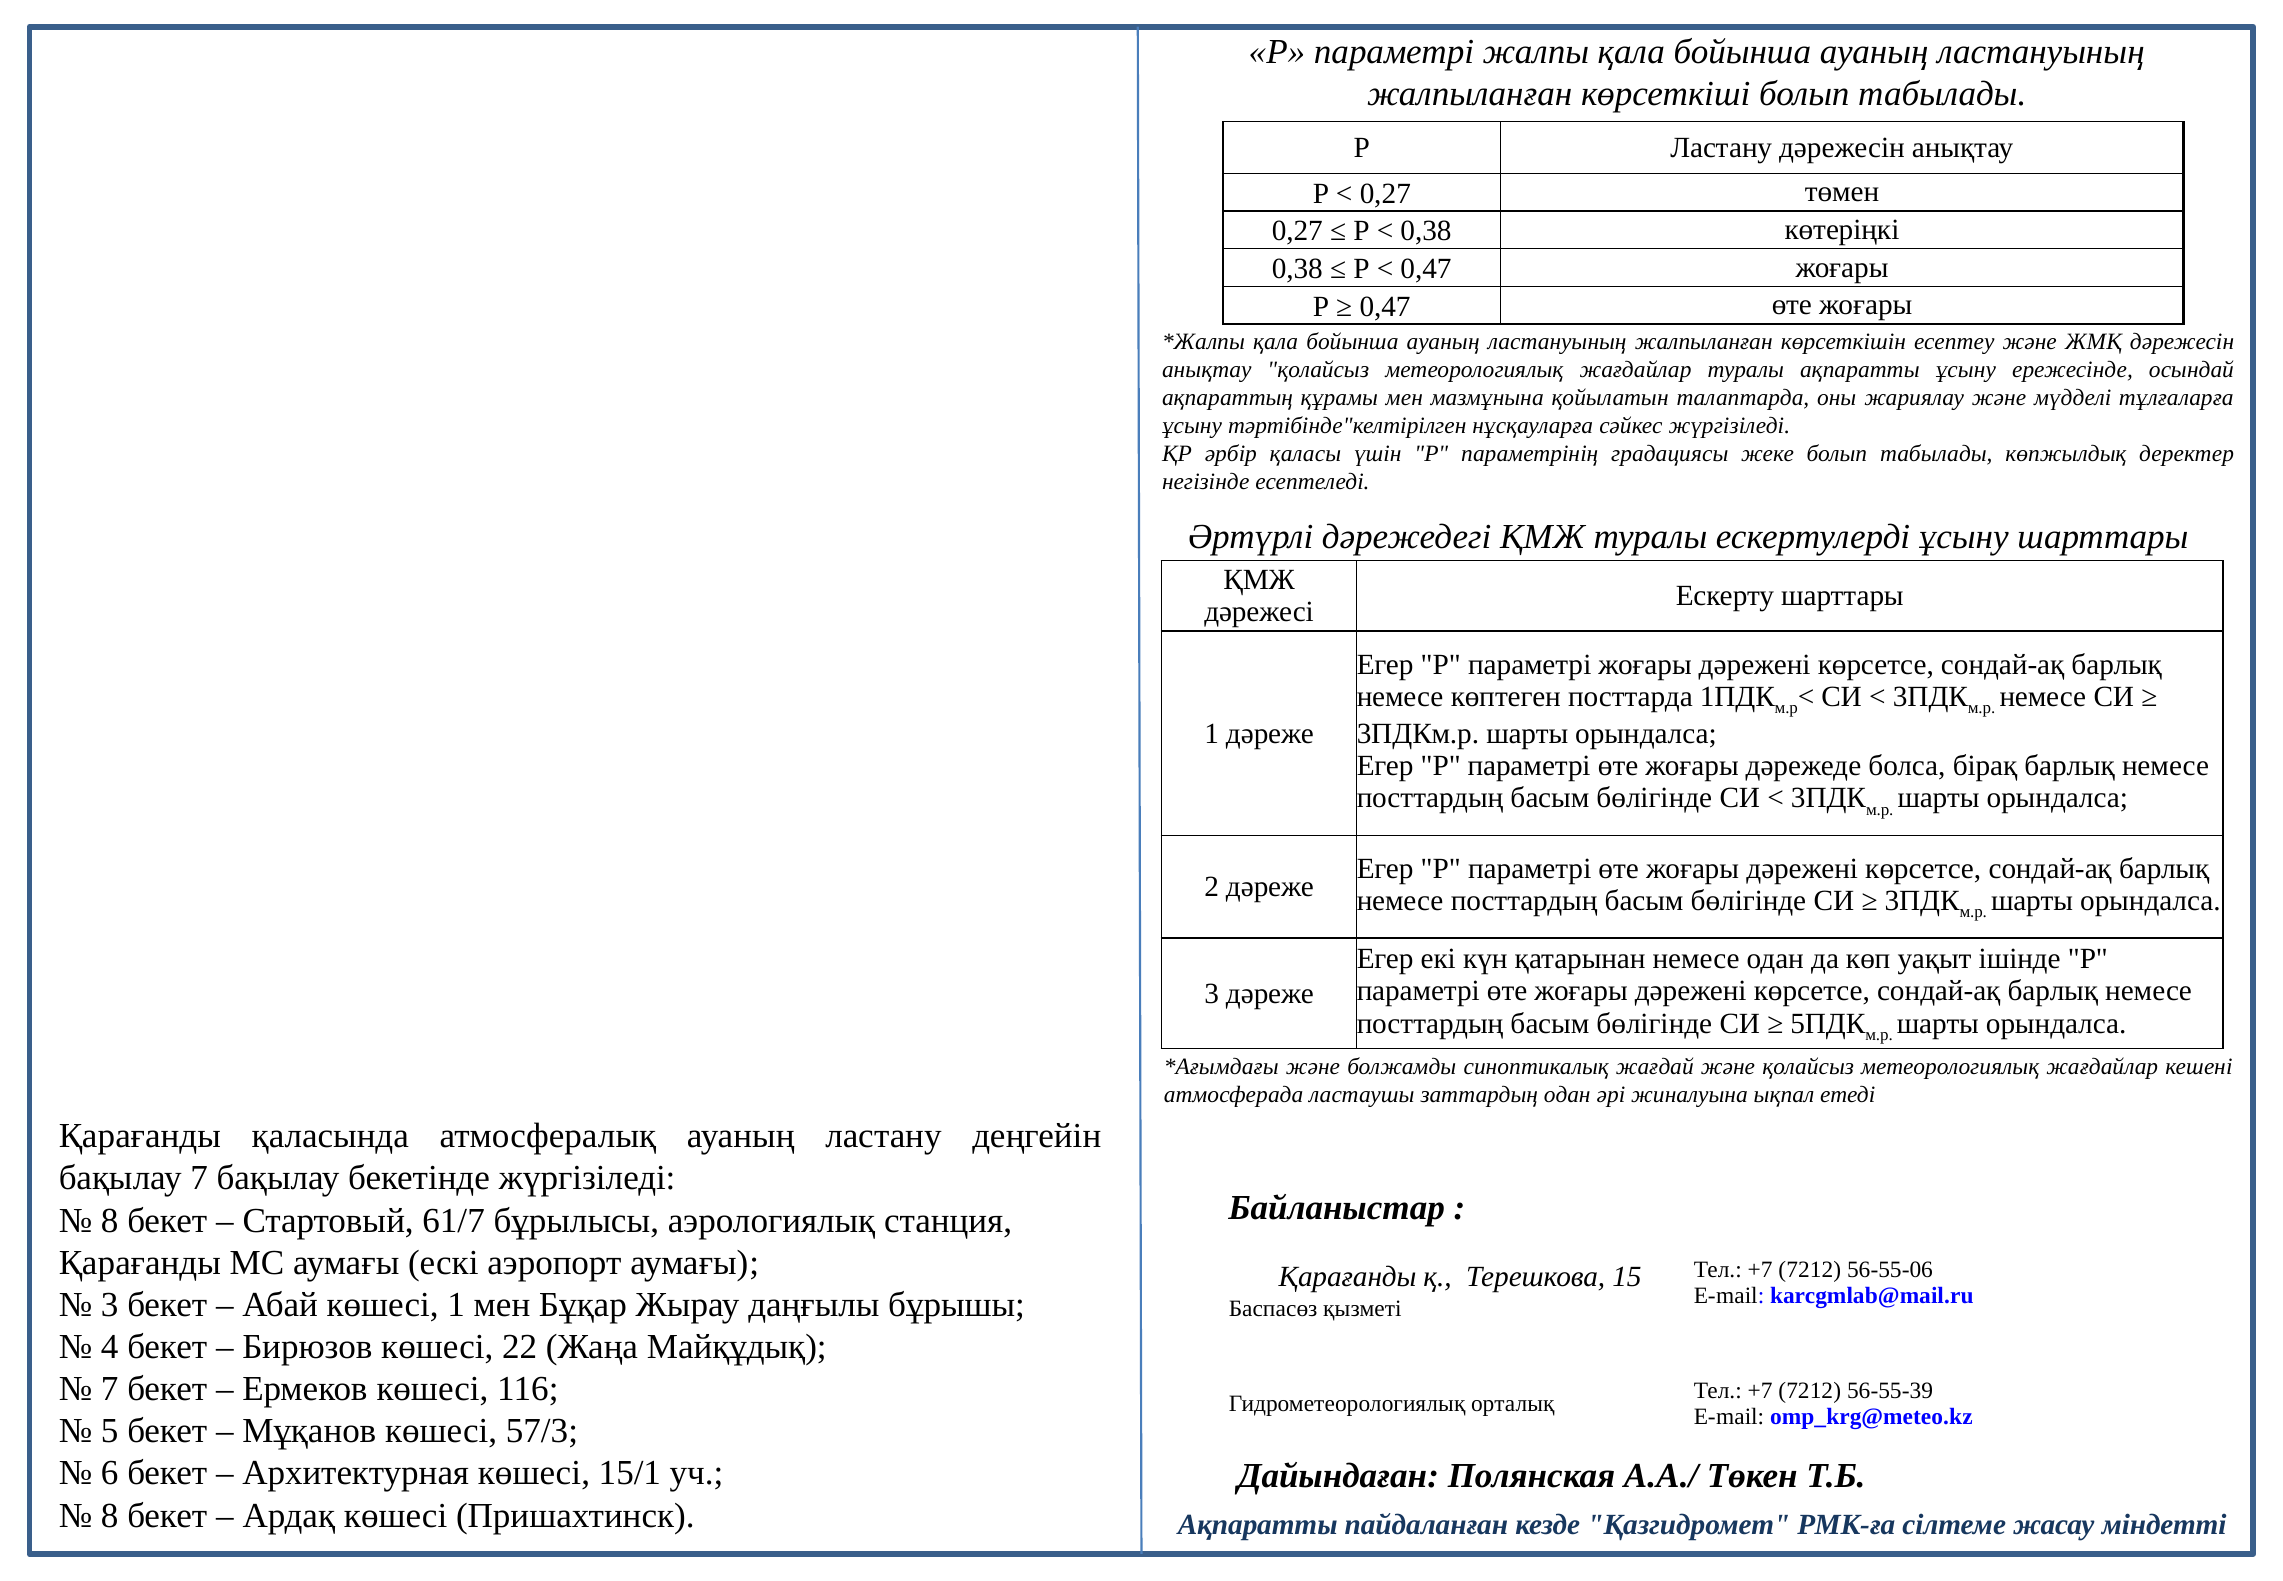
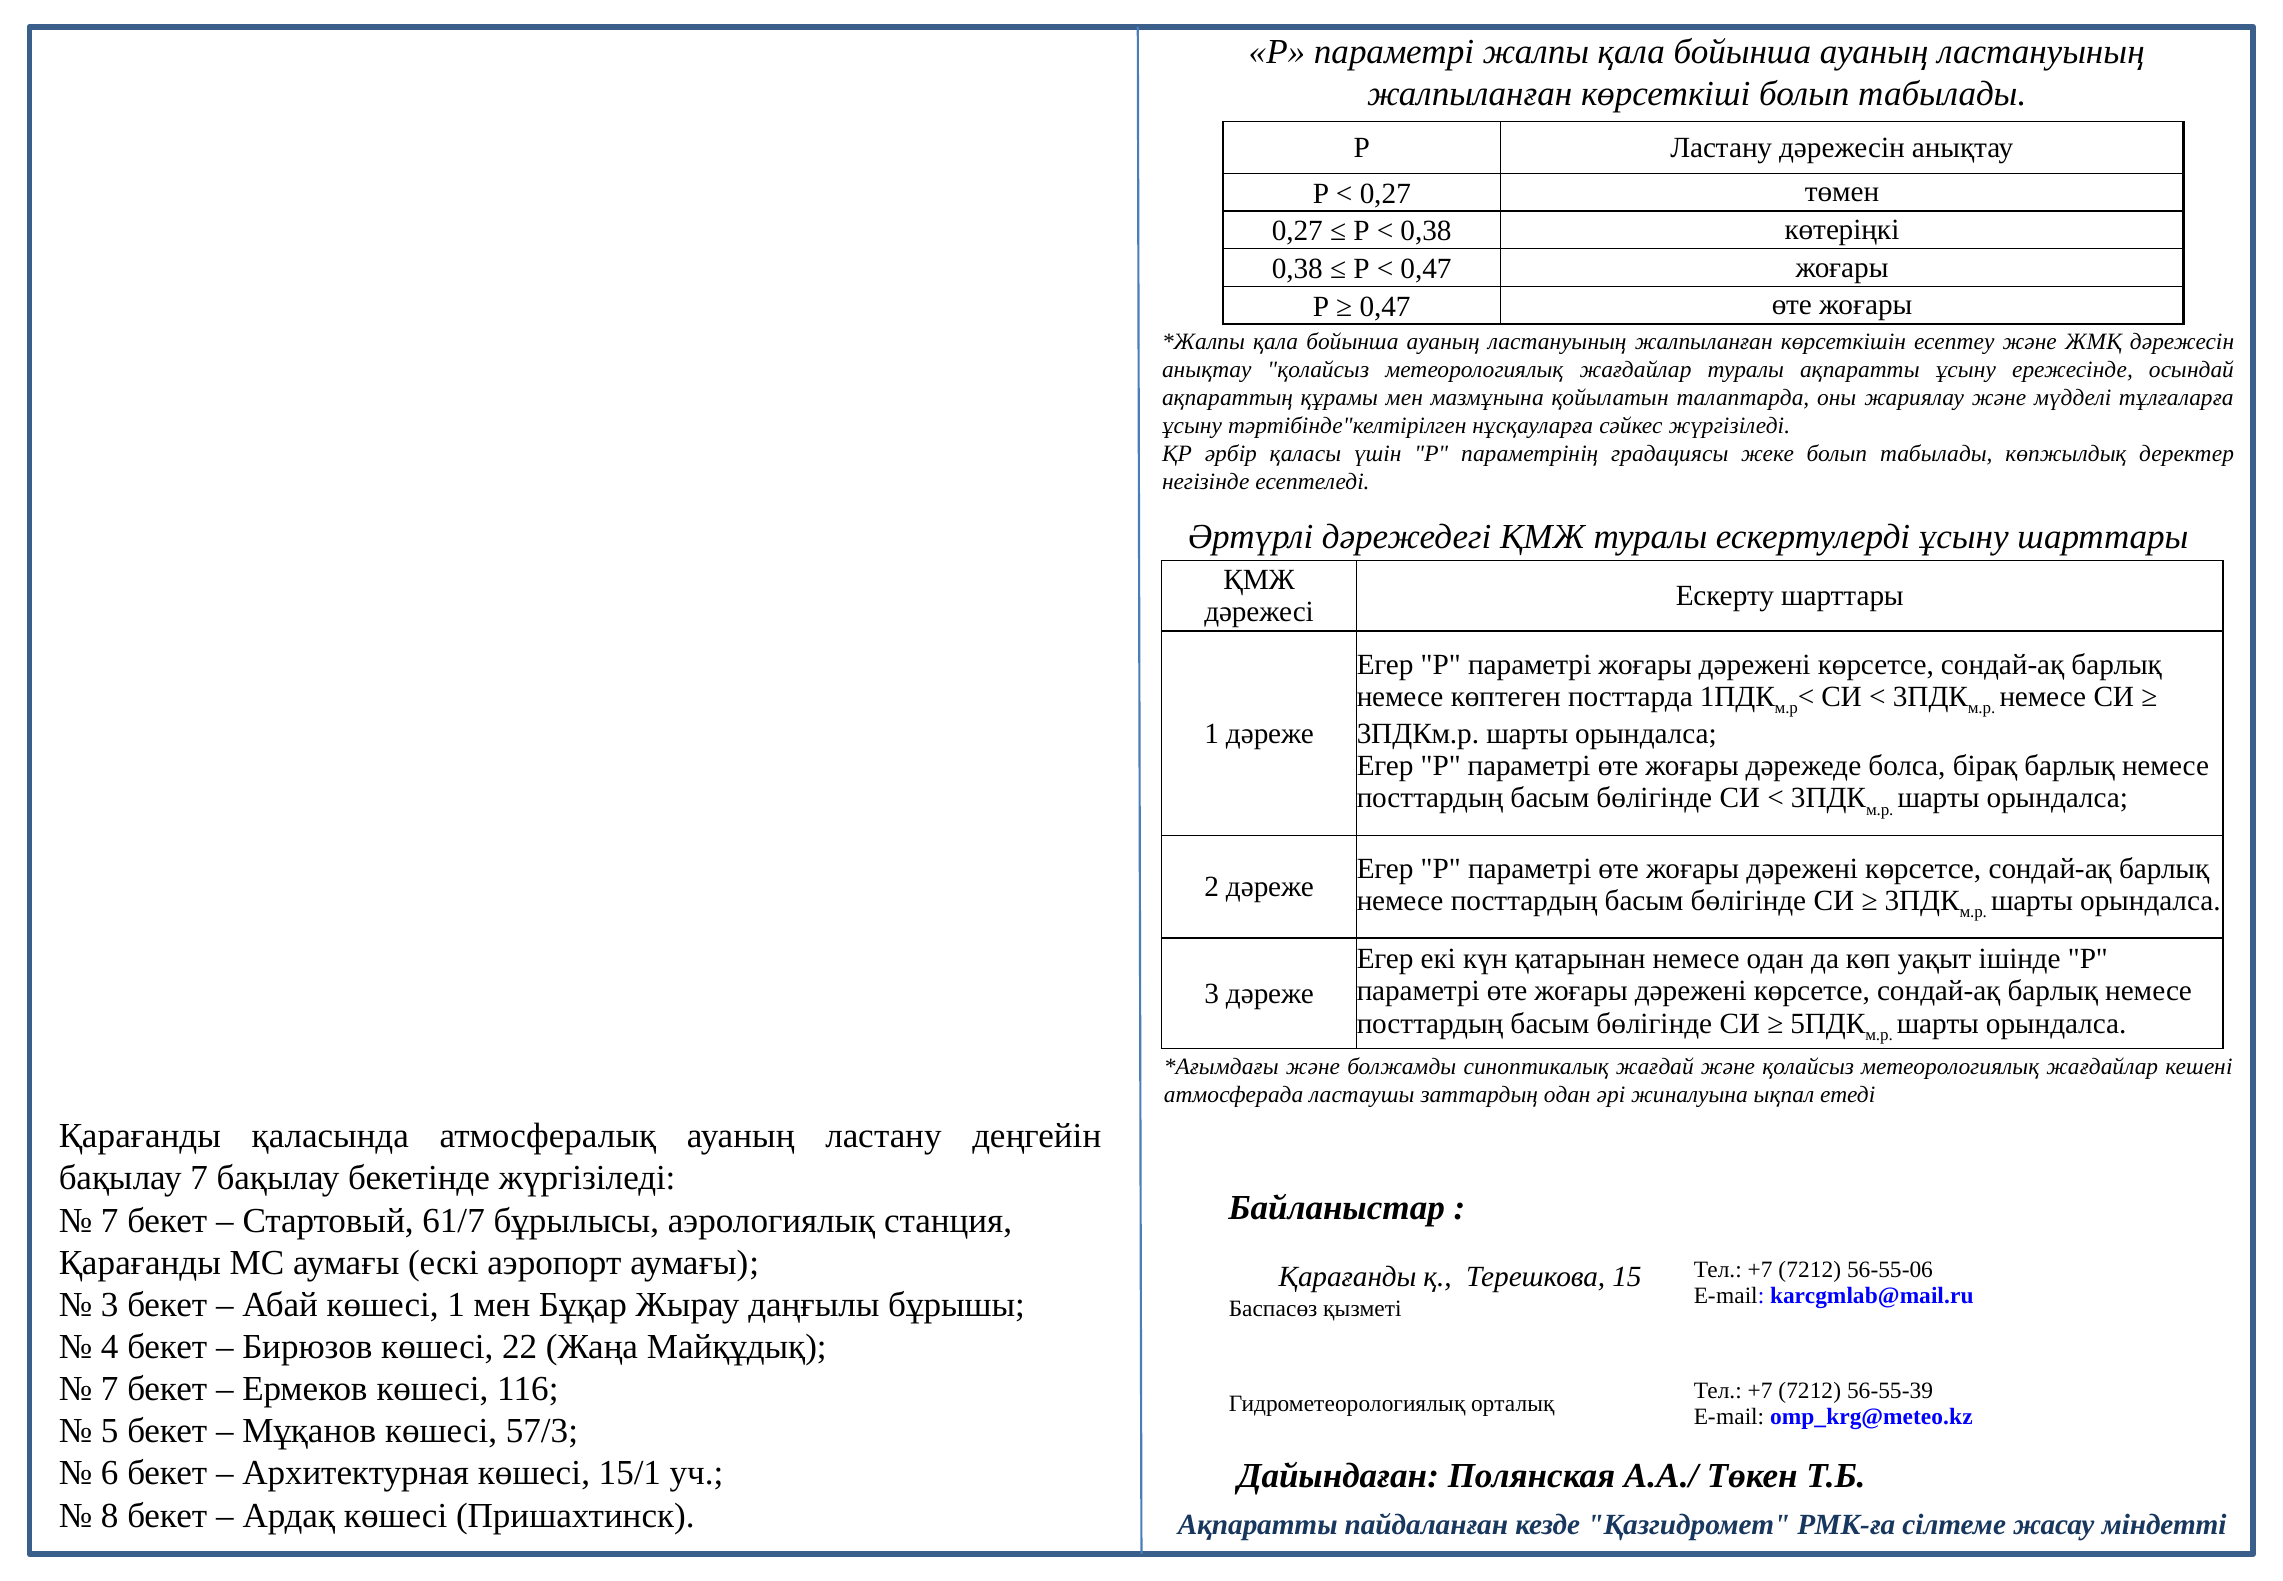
8 at (110, 1220): 8 -> 7
